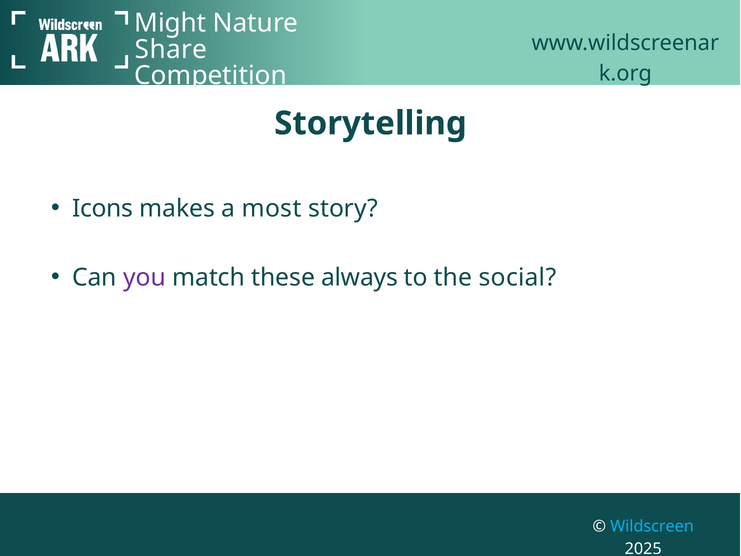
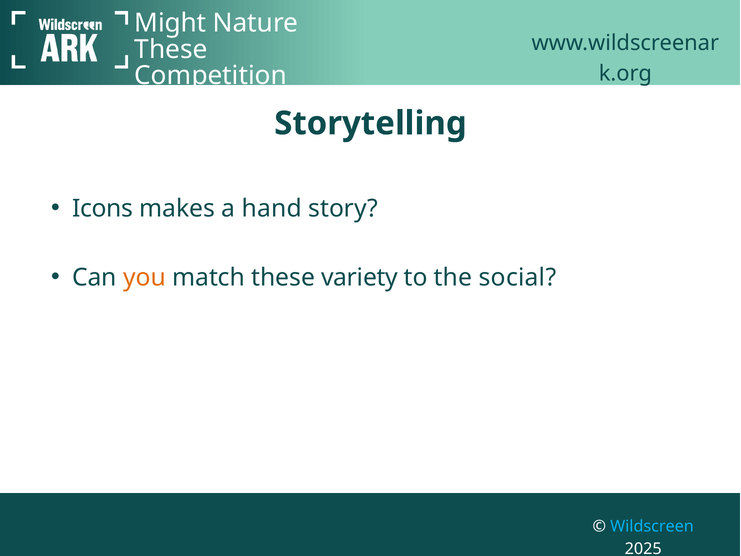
Share at (171, 49): Share -> These
most: most -> hand
you colour: purple -> orange
always: always -> variety
